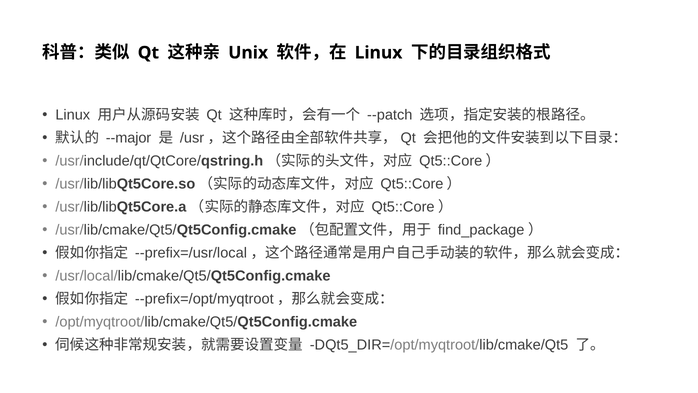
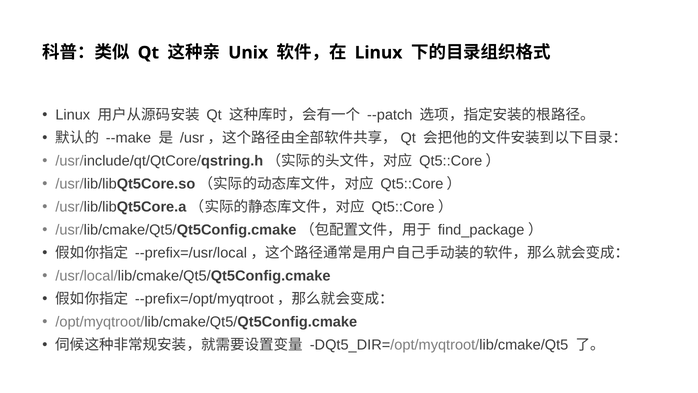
--major: --major -> --make
